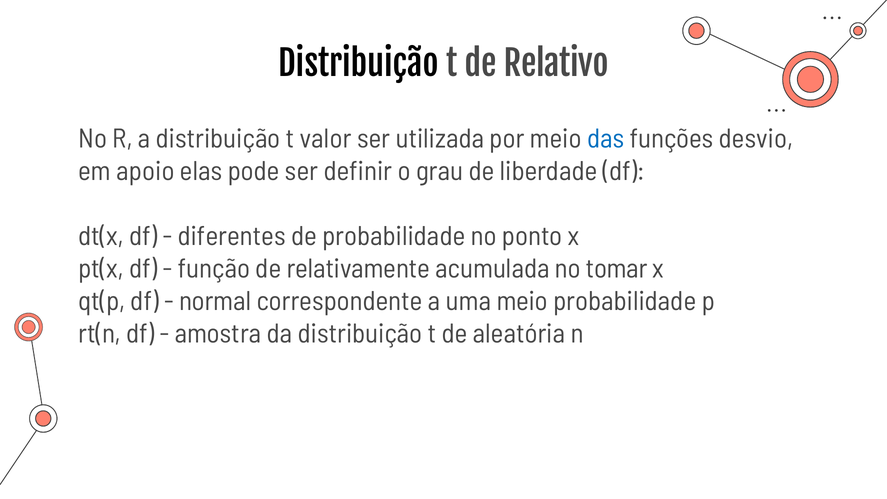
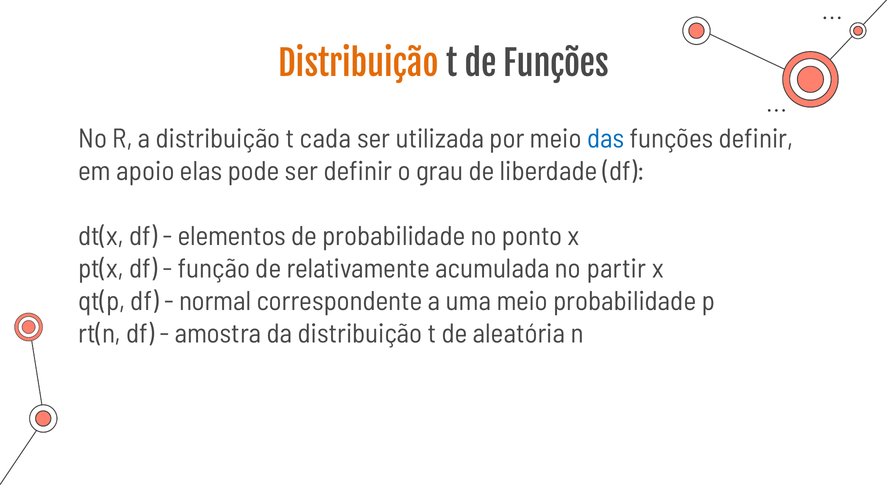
Distribuição at (358, 65) colour: black -> orange
de Relativo: Relativo -> Funções
valor: valor -> cada
funções desvio: desvio -> definir
diferentes: diferentes -> elementos
tomar: tomar -> partir
